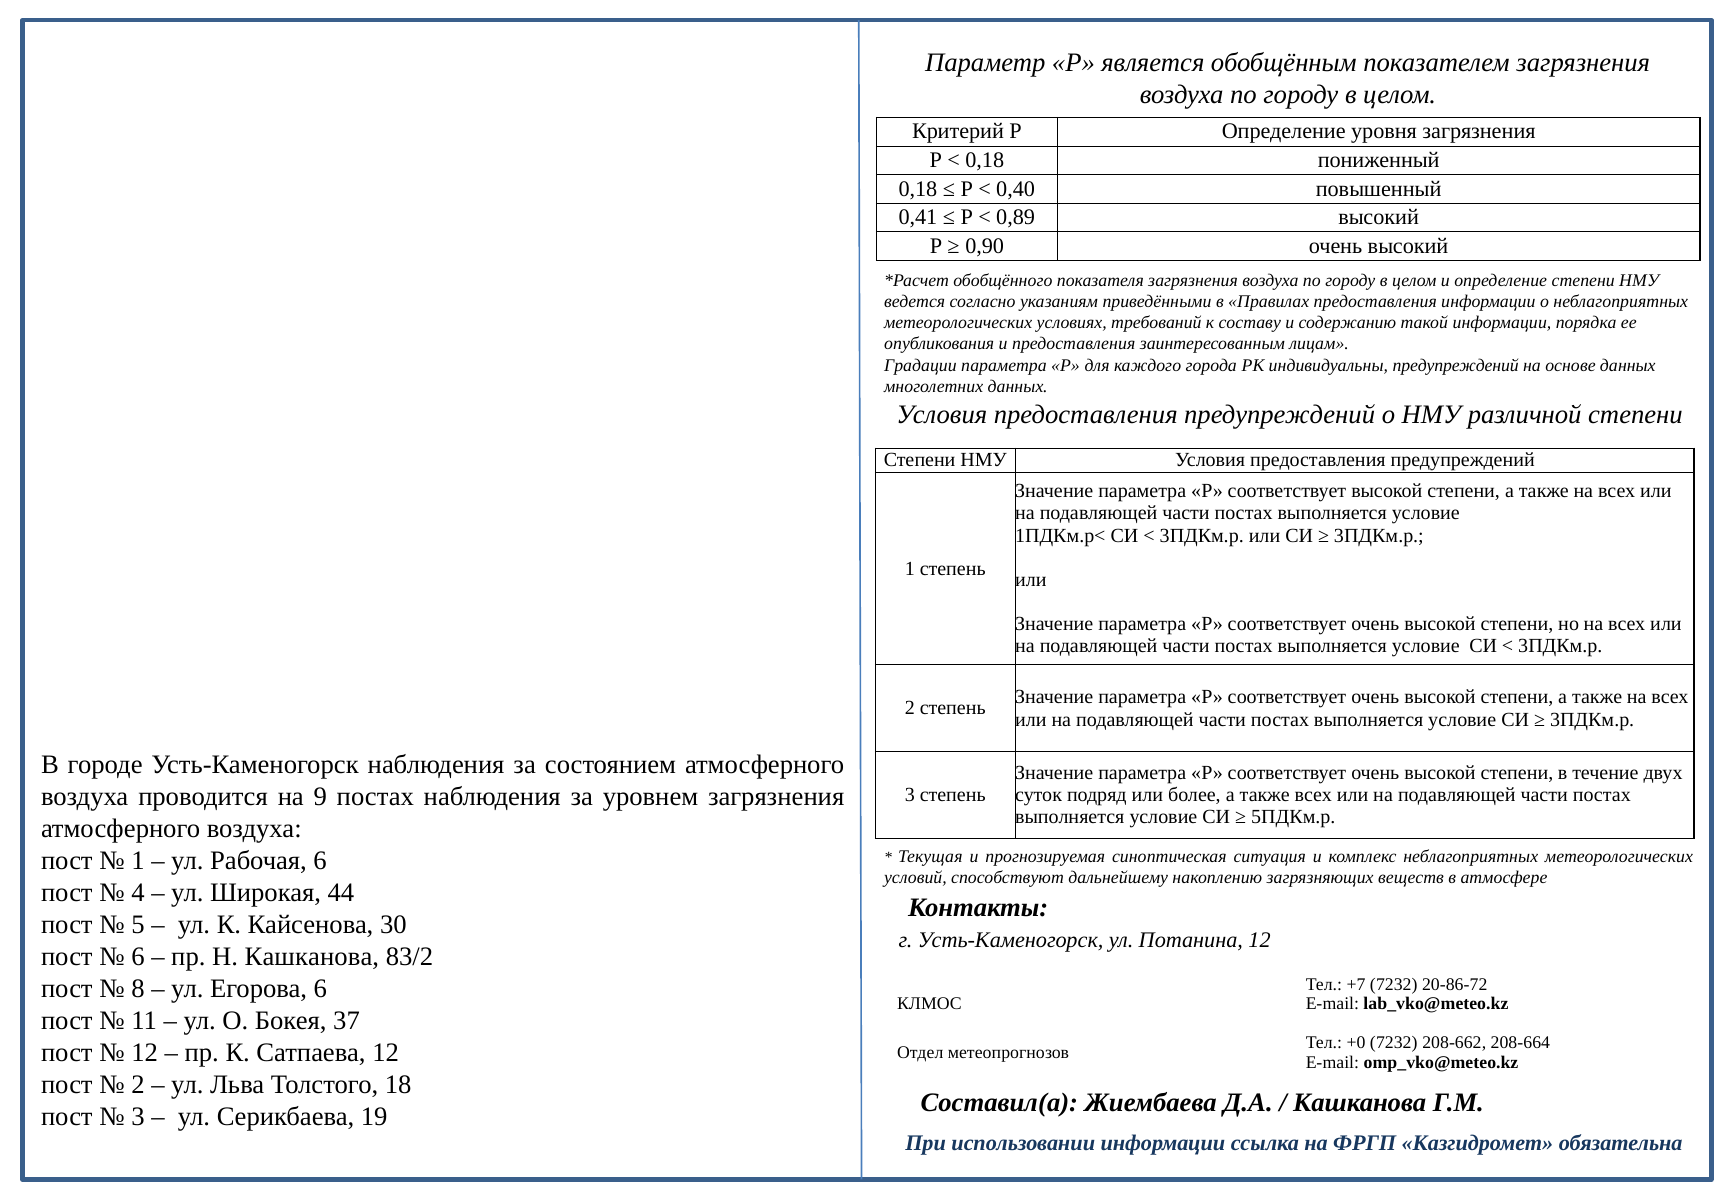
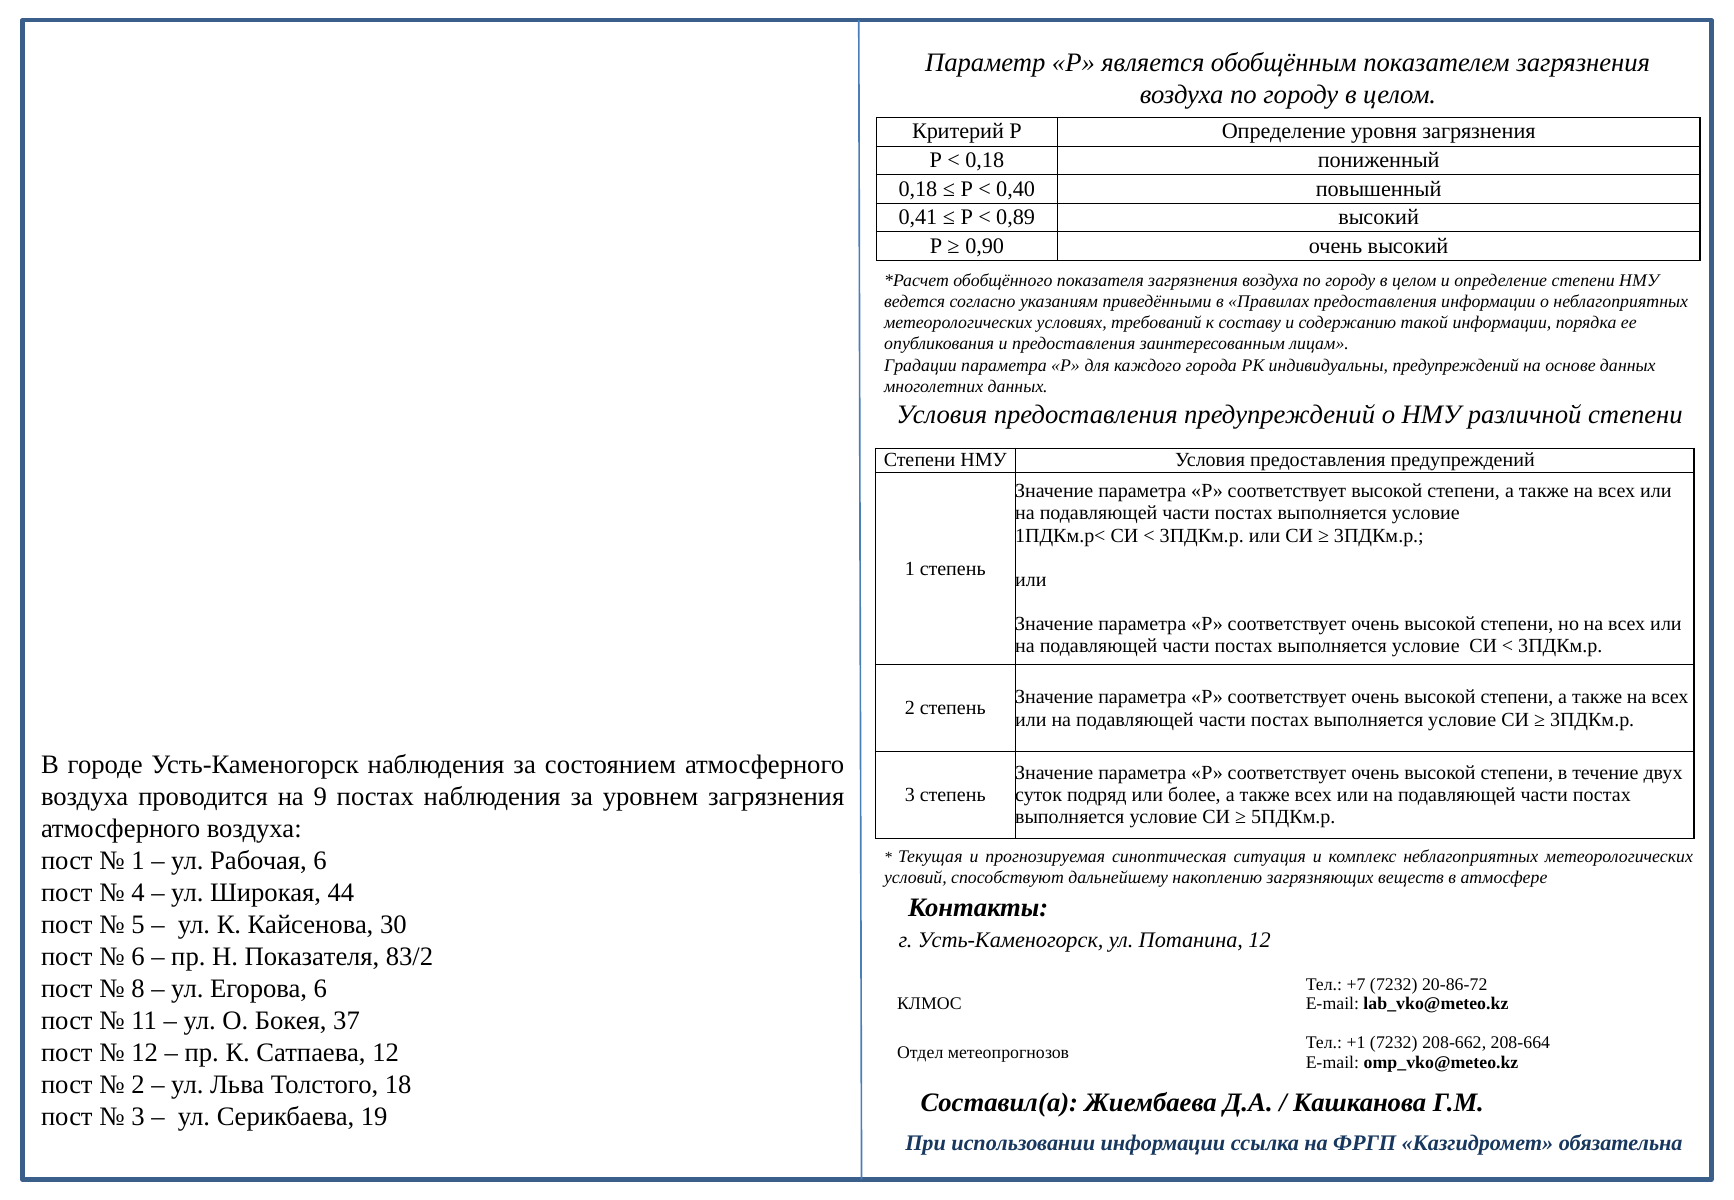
Н Кашканова: Кашканова -> Показателя
+0: +0 -> +1
